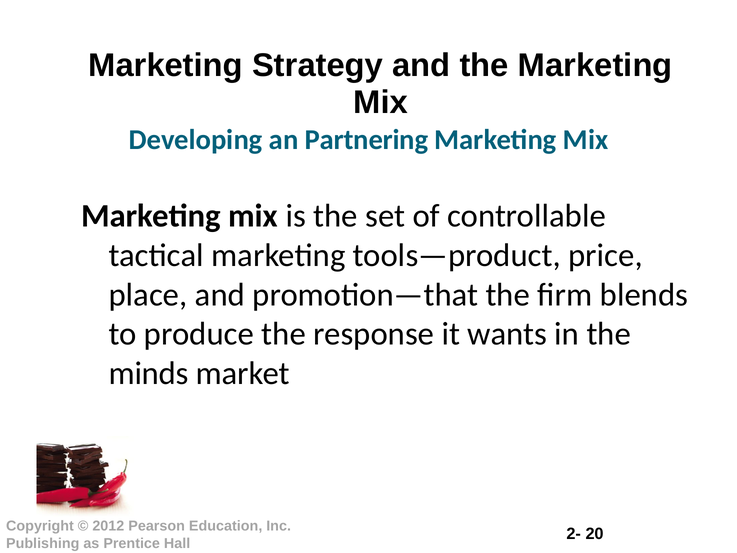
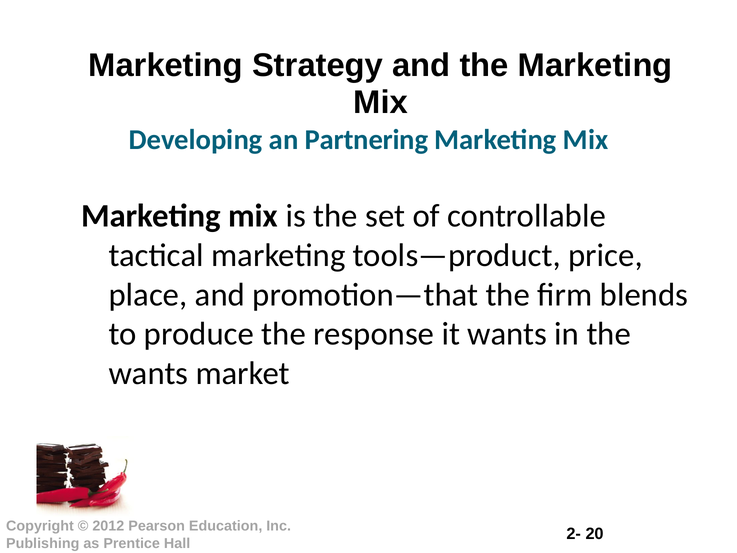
minds at (149, 373): minds -> wants
